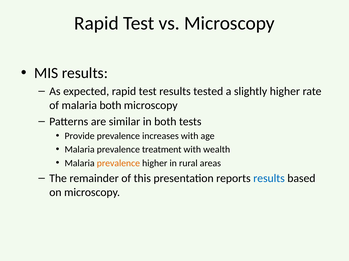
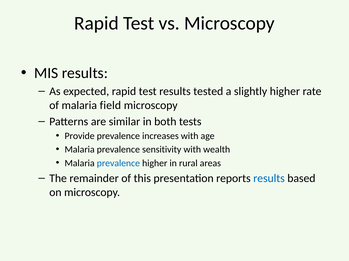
malaria both: both -> field
treatment: treatment -> sensitivity
prevalence at (118, 164) colour: orange -> blue
